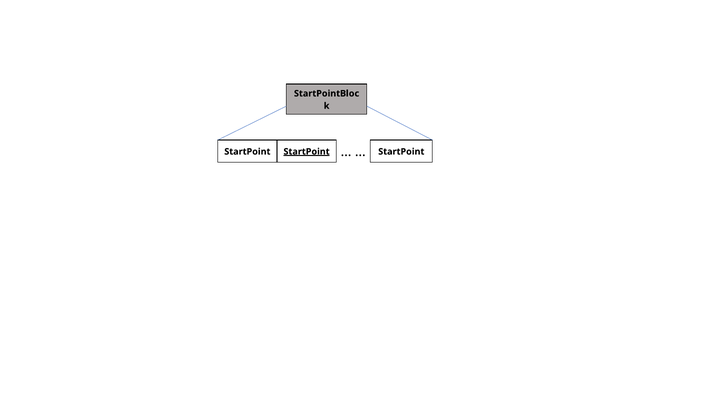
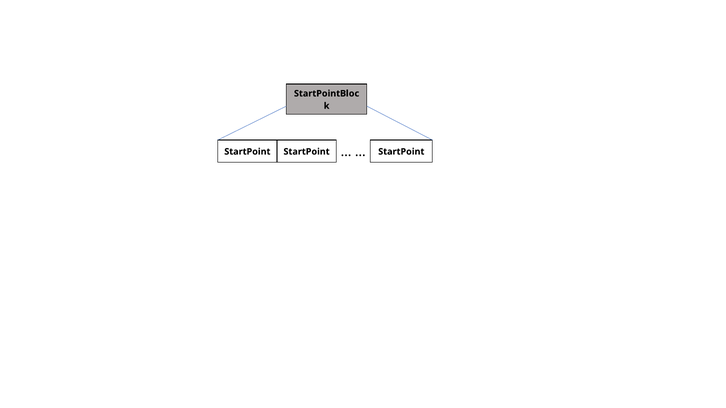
StartPoint at (307, 152) underline: present -> none
